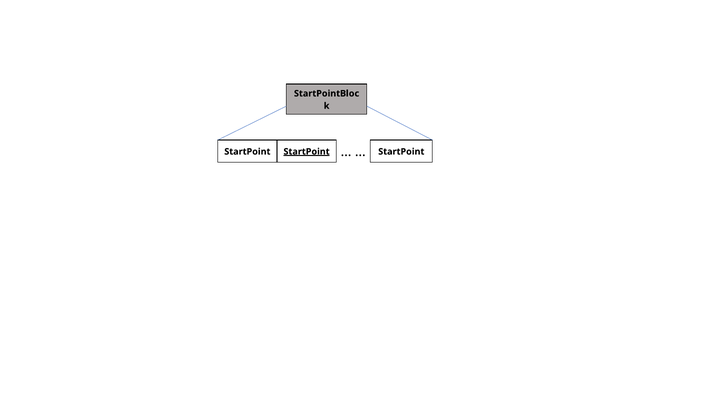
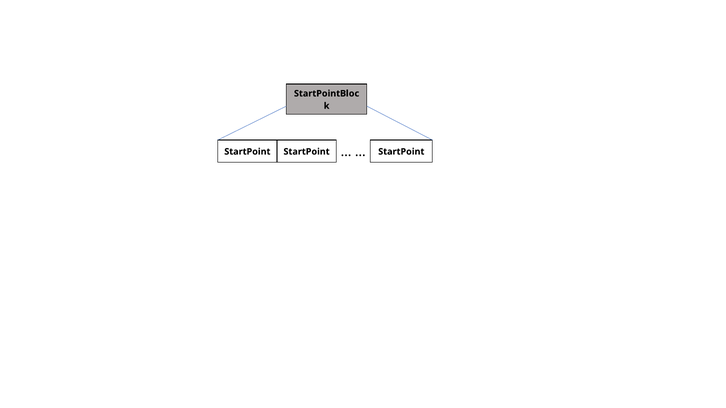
StartPoint at (307, 152) underline: present -> none
